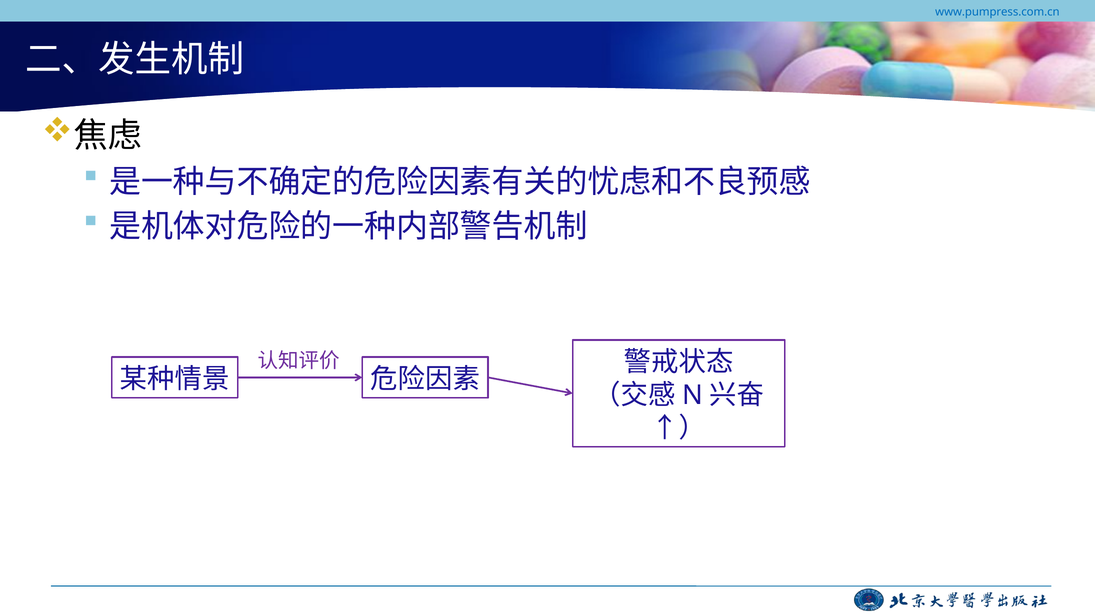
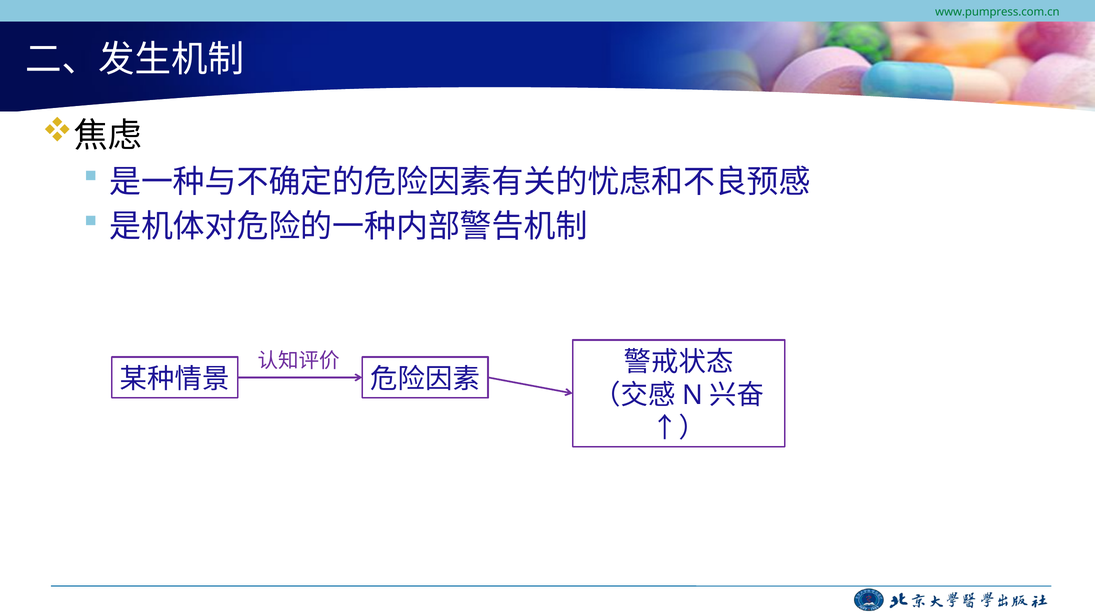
www.pumpress.com.cn colour: blue -> green
